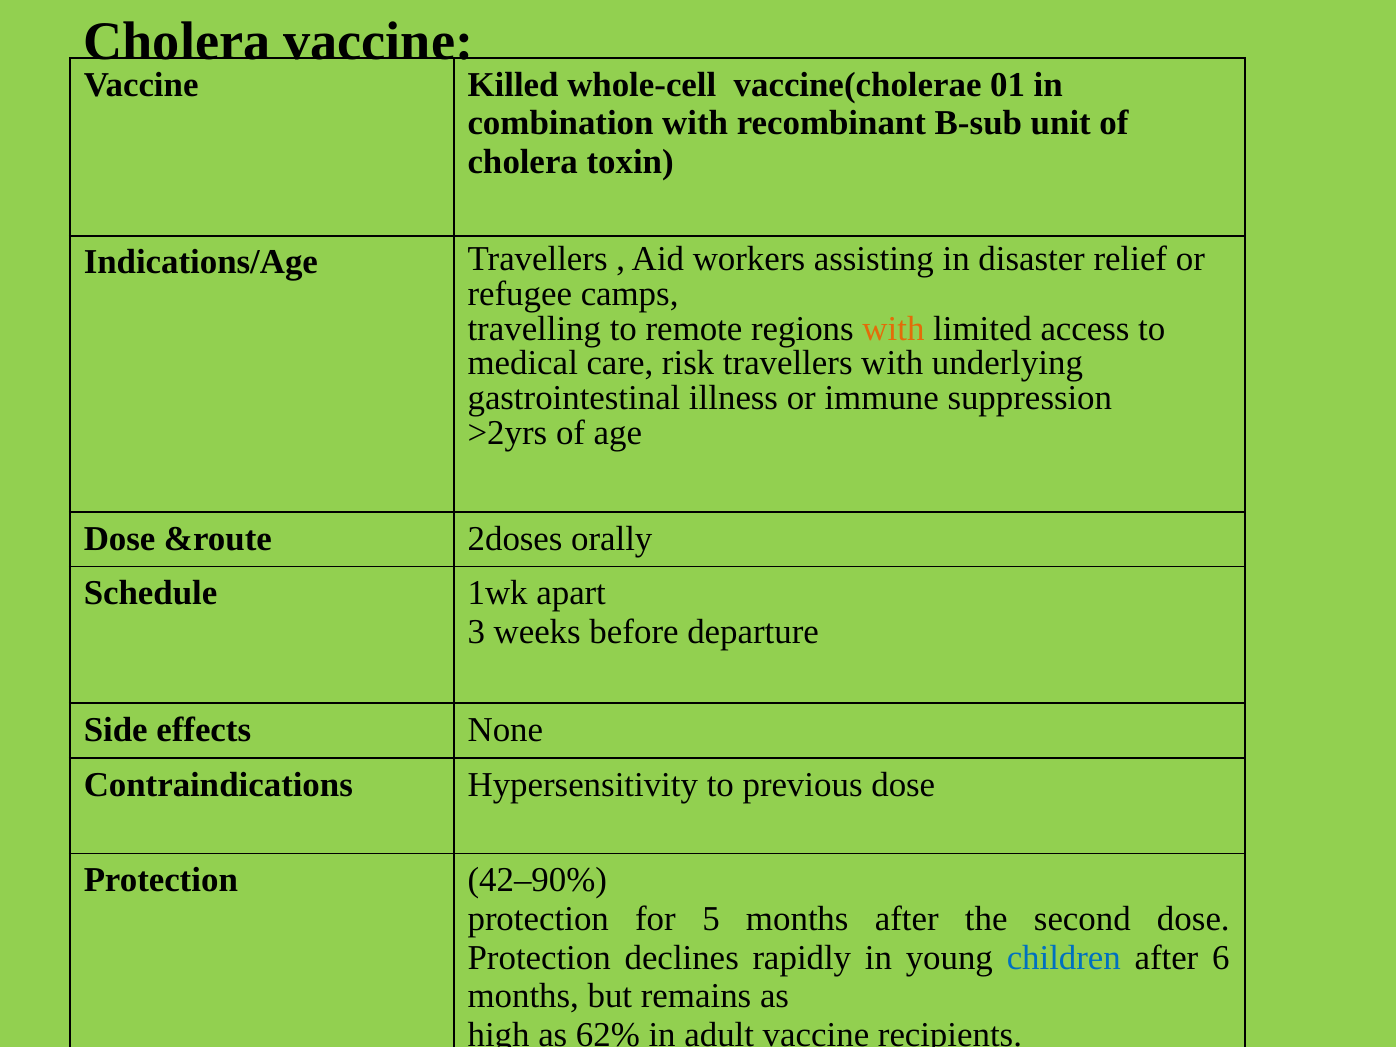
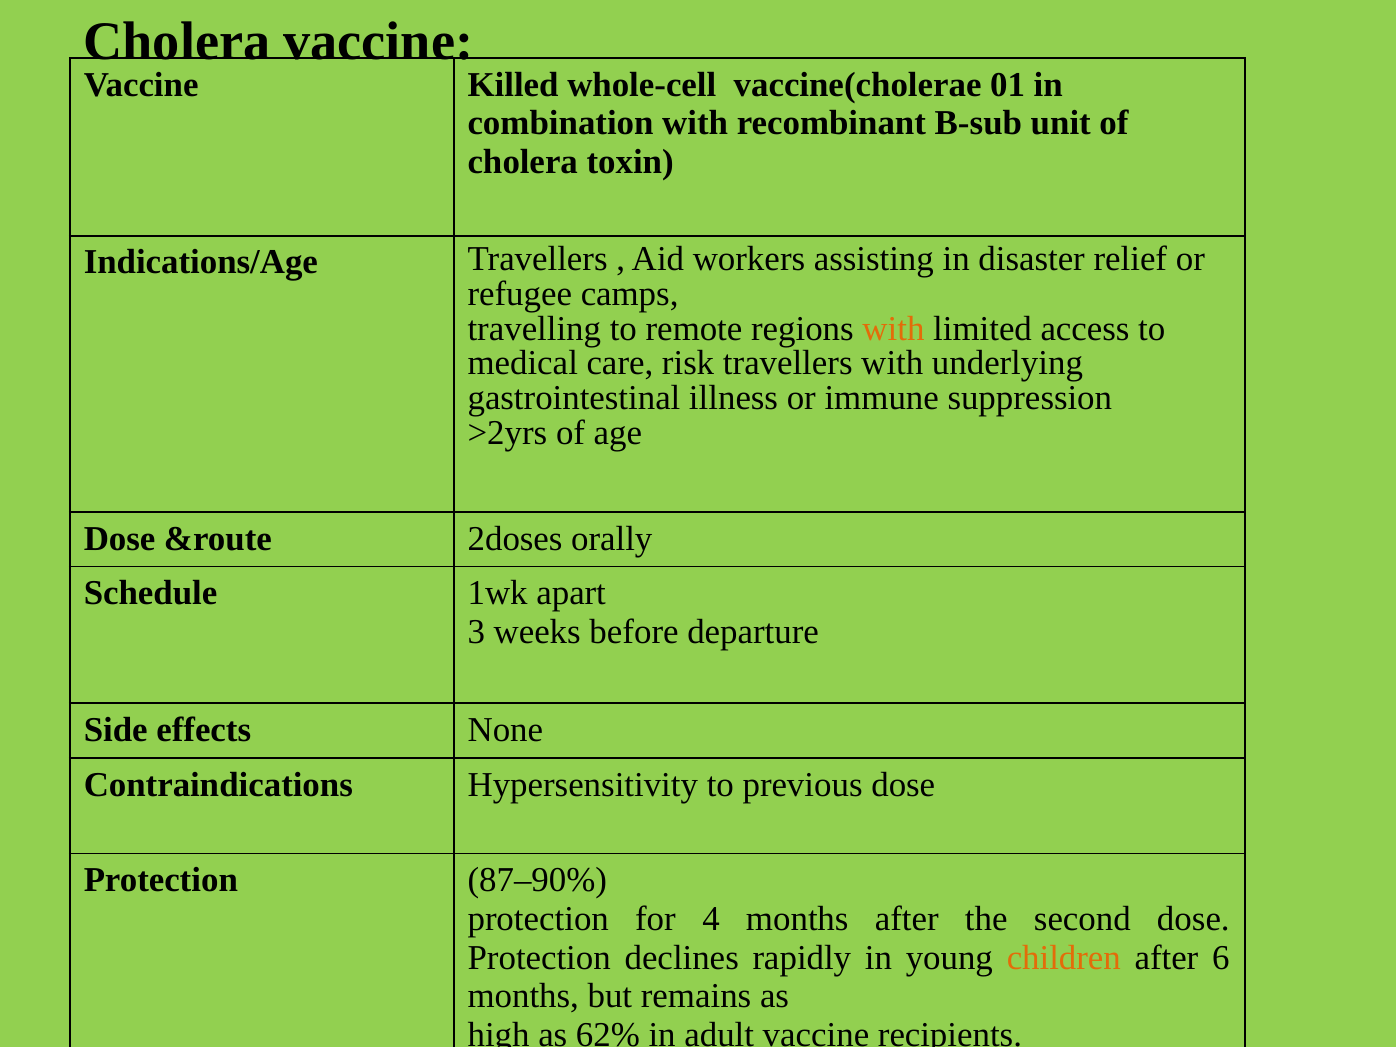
42–90%: 42–90% -> 87–90%
5: 5 -> 4
children colour: blue -> orange
